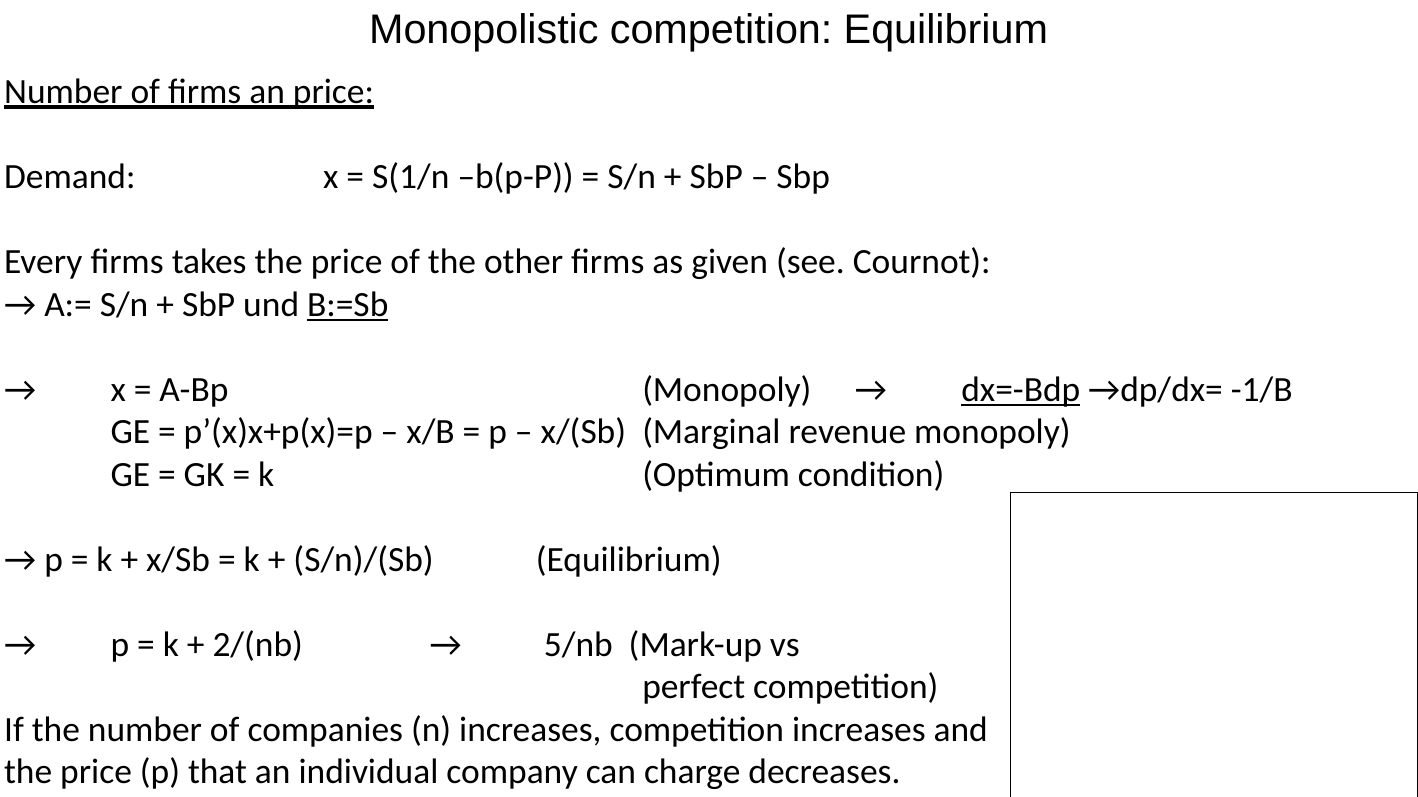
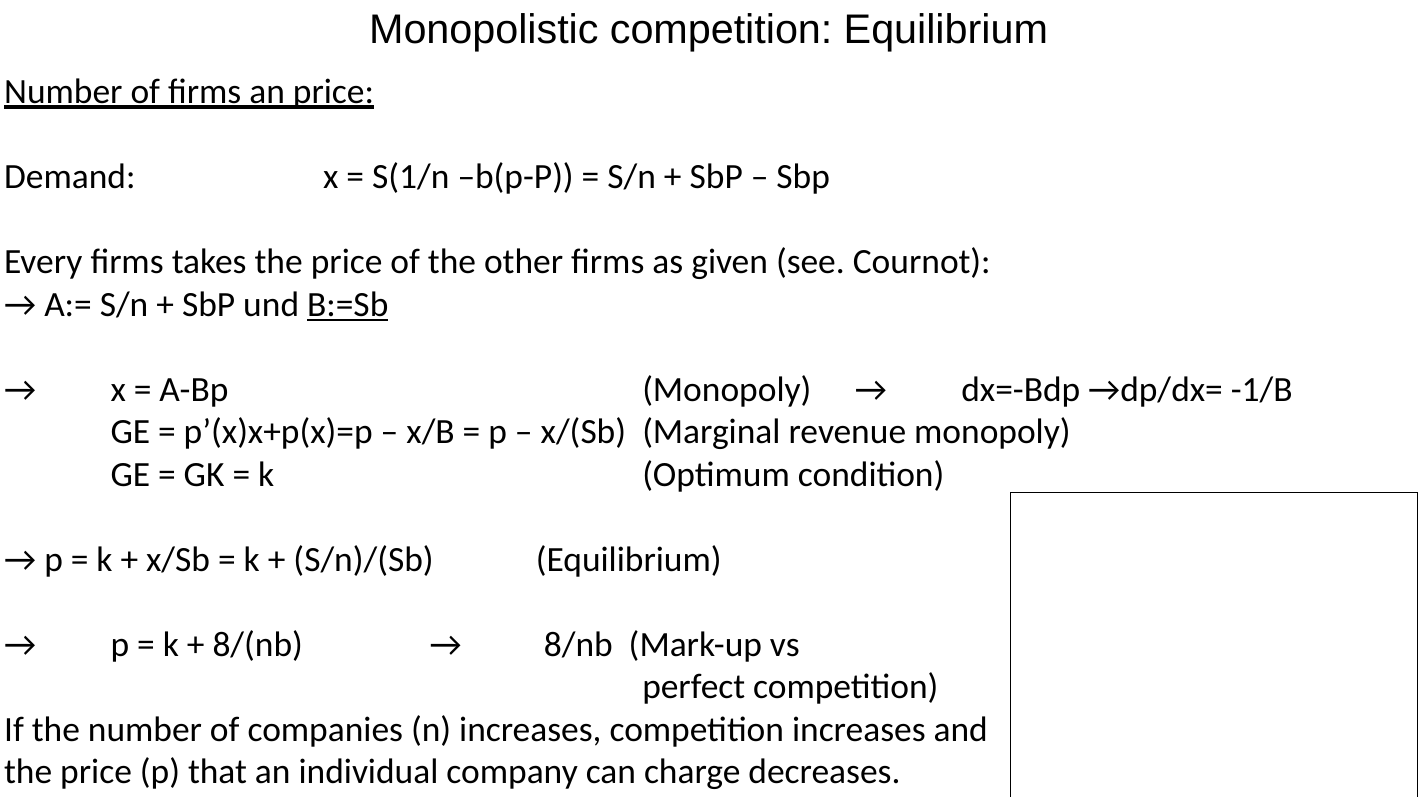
dx=-Bdp underline: present -> none
2/(nb: 2/(nb -> 8/(nb
5/nb: 5/nb -> 8/nb
